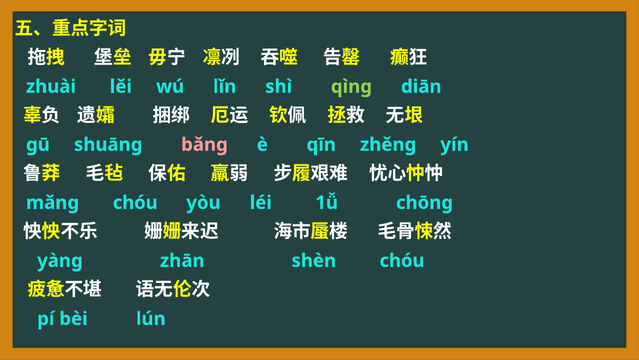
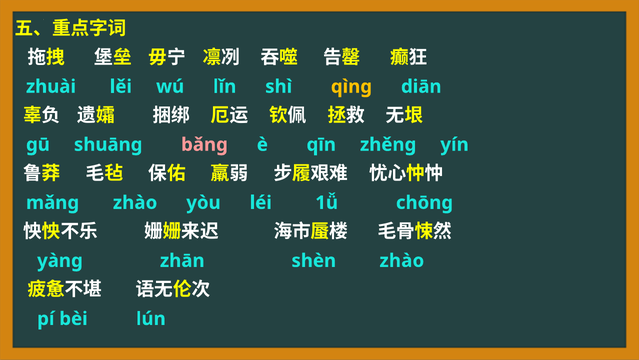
qìng colour: light green -> yellow
mǎng chóu: chóu -> zhào
shèn chóu: chóu -> zhào
